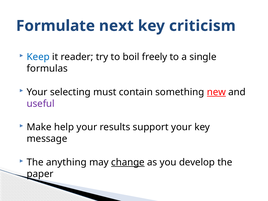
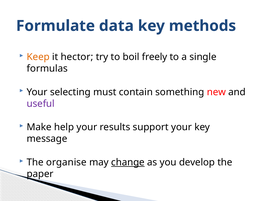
next: next -> data
criticism: criticism -> methods
Keep colour: blue -> orange
reader: reader -> hector
new underline: present -> none
anything: anything -> organise
